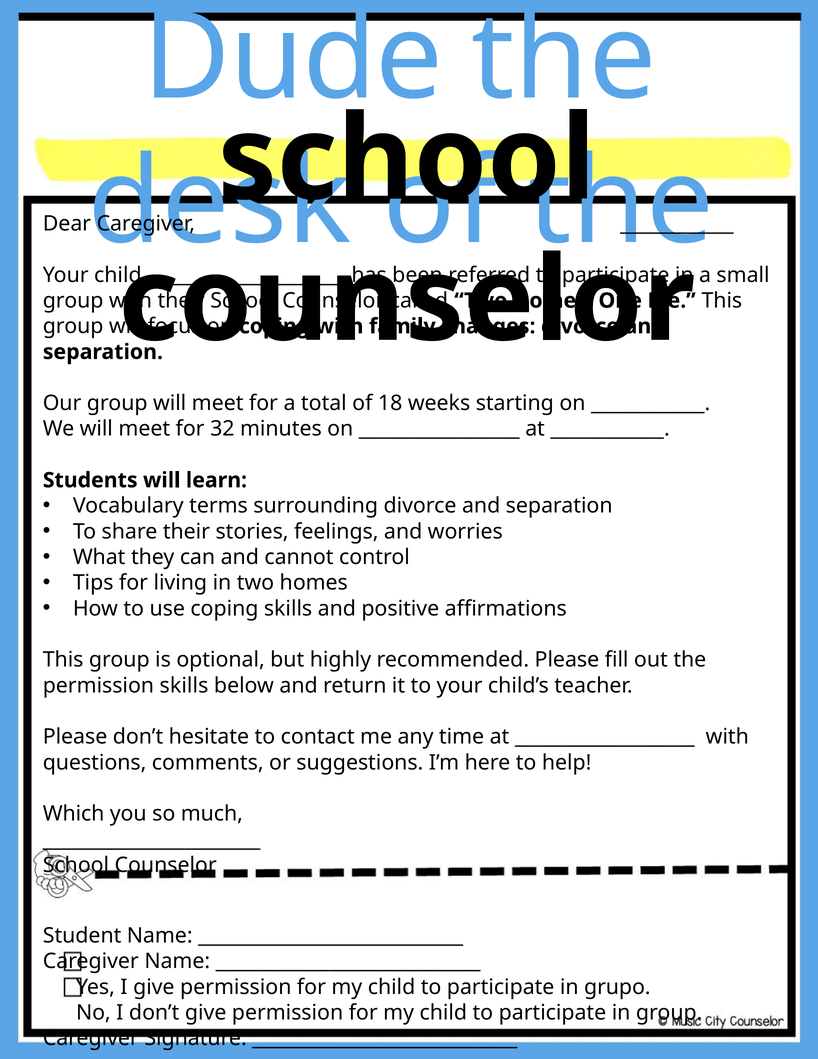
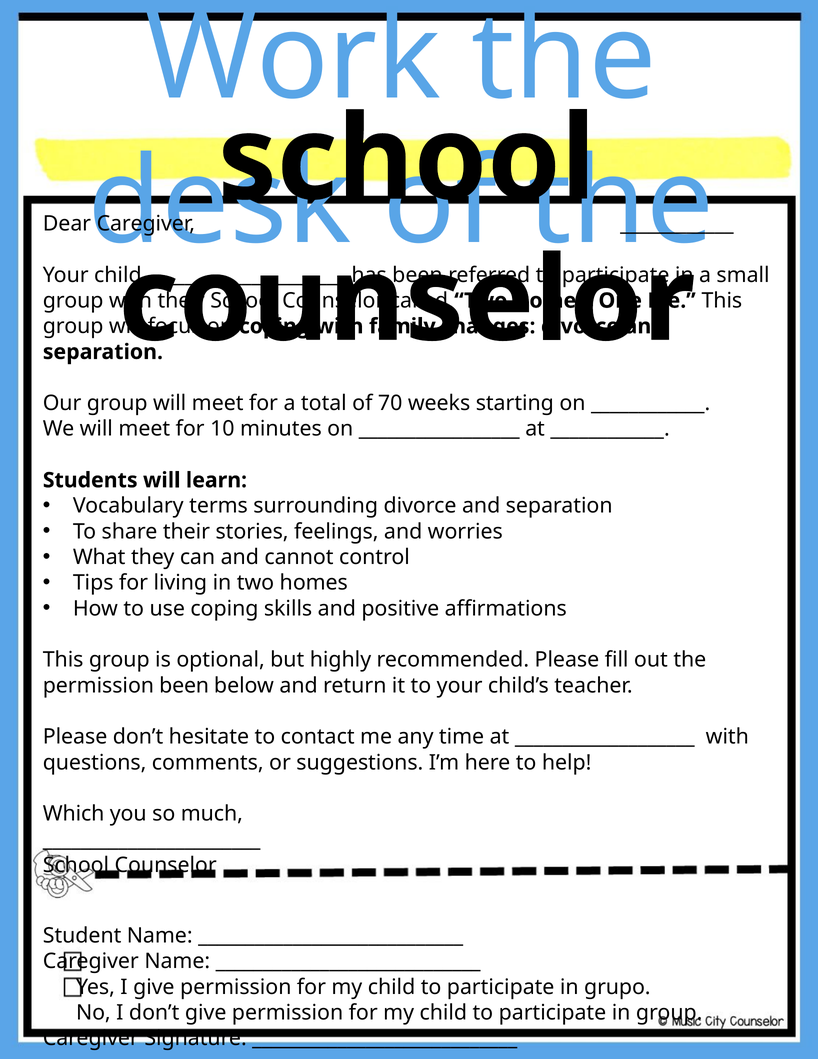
Dude: Dude -> Work
18: 18 -> 70
32: 32 -> 10
permission skills: skills -> been
